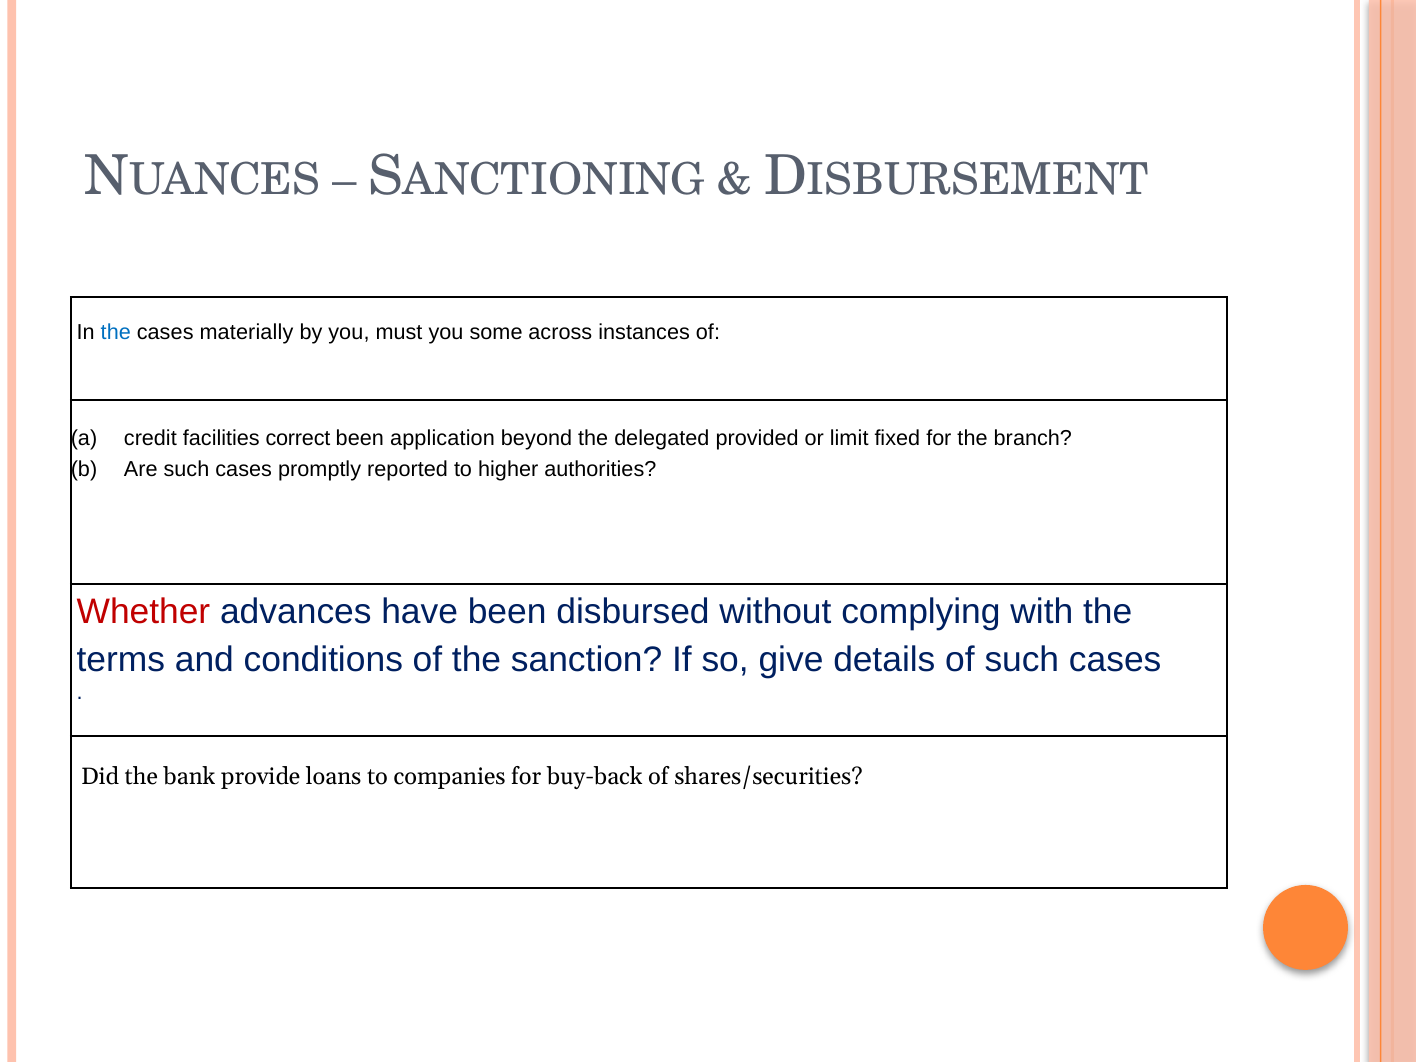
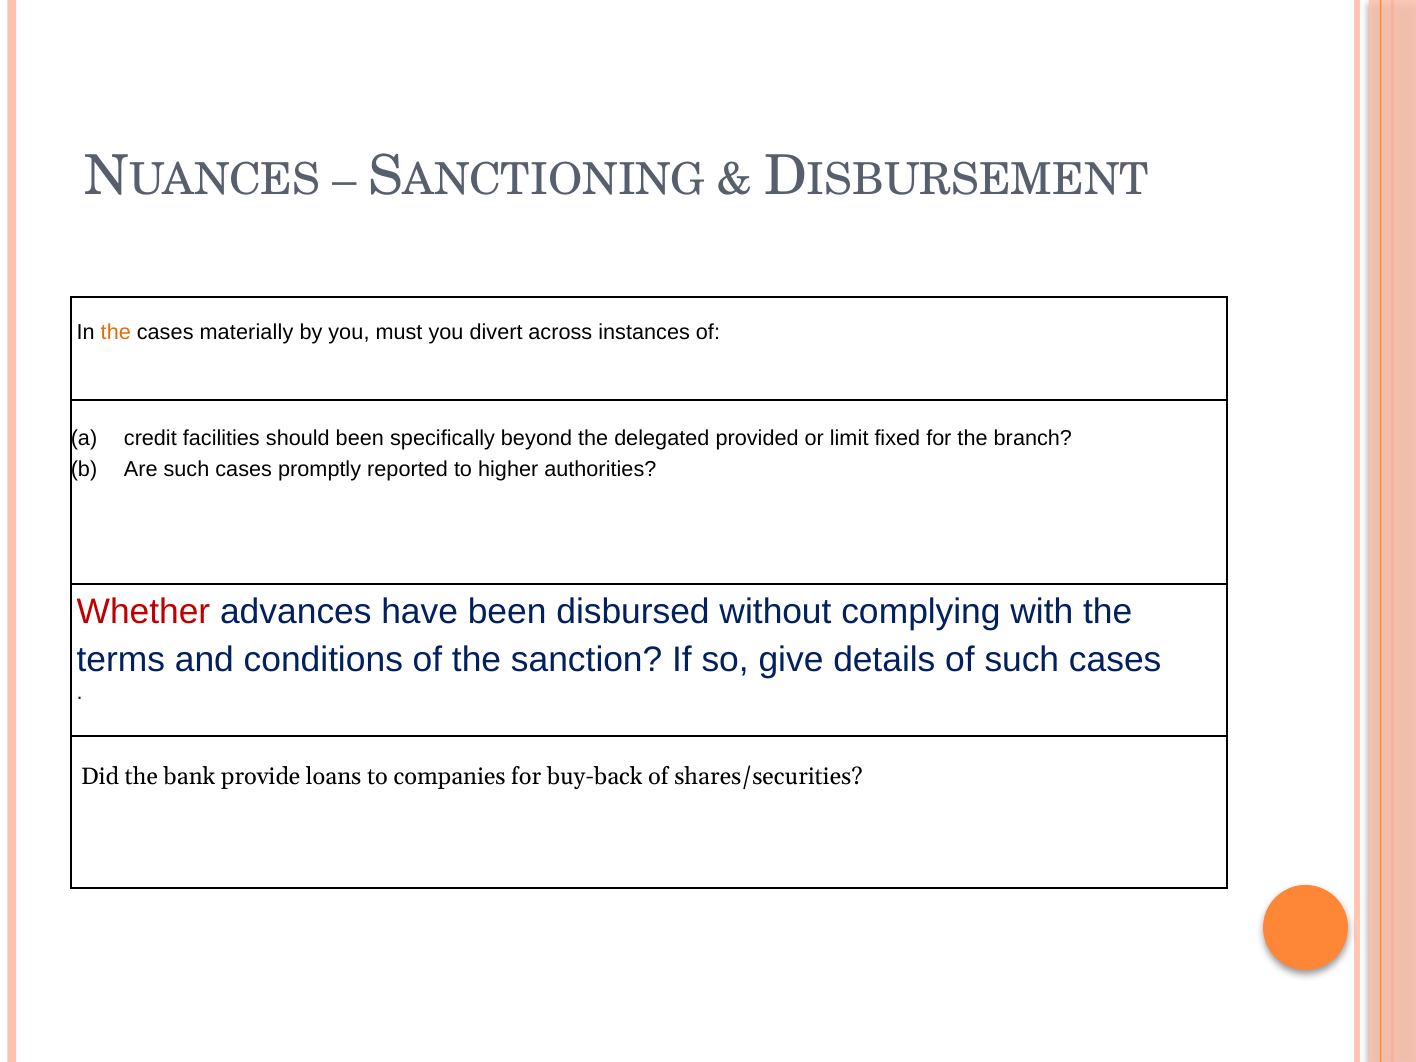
the at (116, 332) colour: blue -> orange
some: some -> divert
correct: correct -> should
application: application -> specifically
